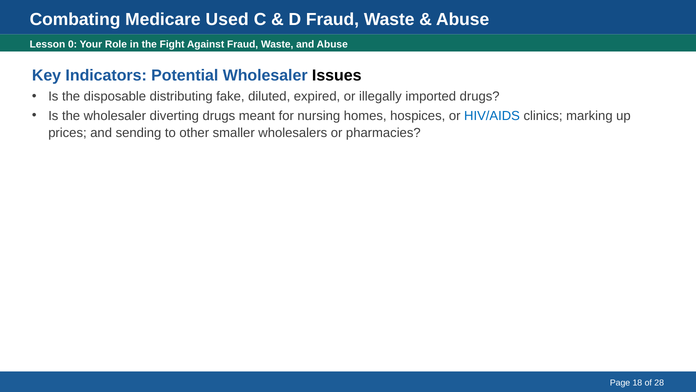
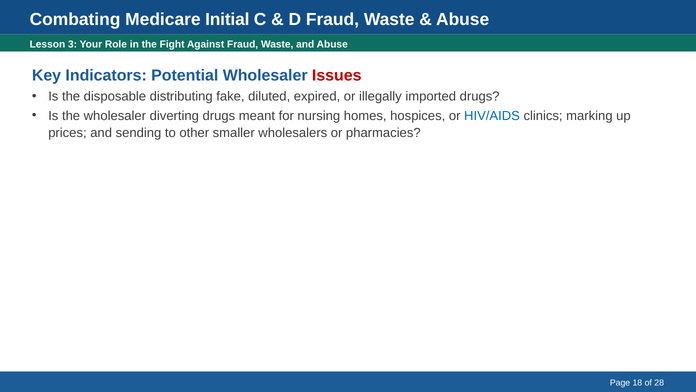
Used: Used -> Initial
0: 0 -> 3
Issues colour: black -> red
